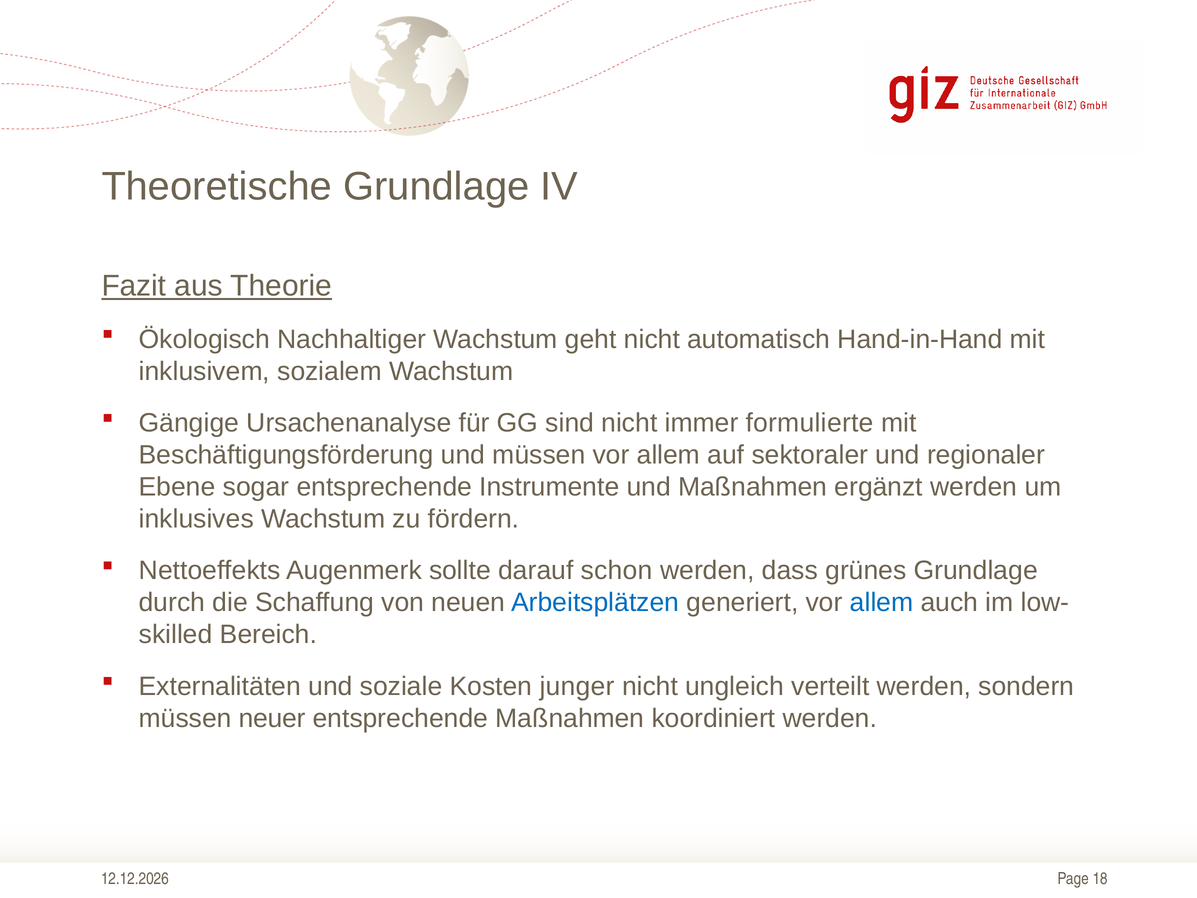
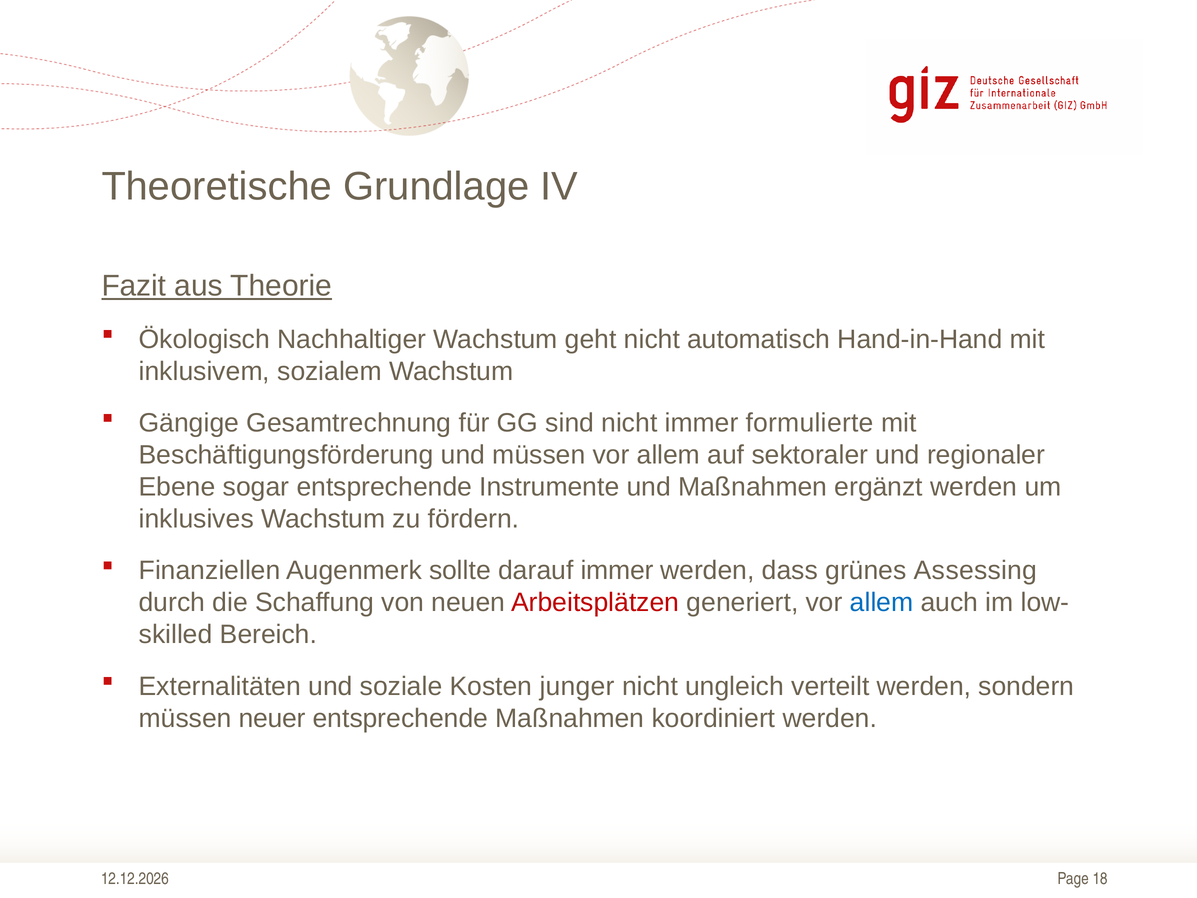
Ursachenanalyse: Ursachenanalyse -> Gesamtrechnung
Nettoeffekts: Nettoeffekts -> Finanziellen
darauf schon: schon -> immer
grünes Grundlage: Grundlage -> Assessing
Arbeitsplätzen colour: blue -> red
